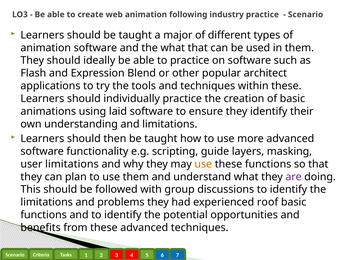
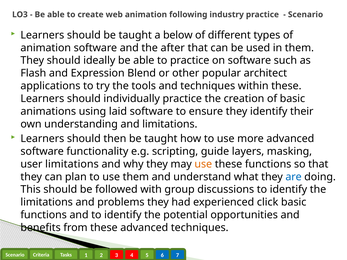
major: major -> below
the what: what -> after
are colour: purple -> blue
roof: roof -> click
